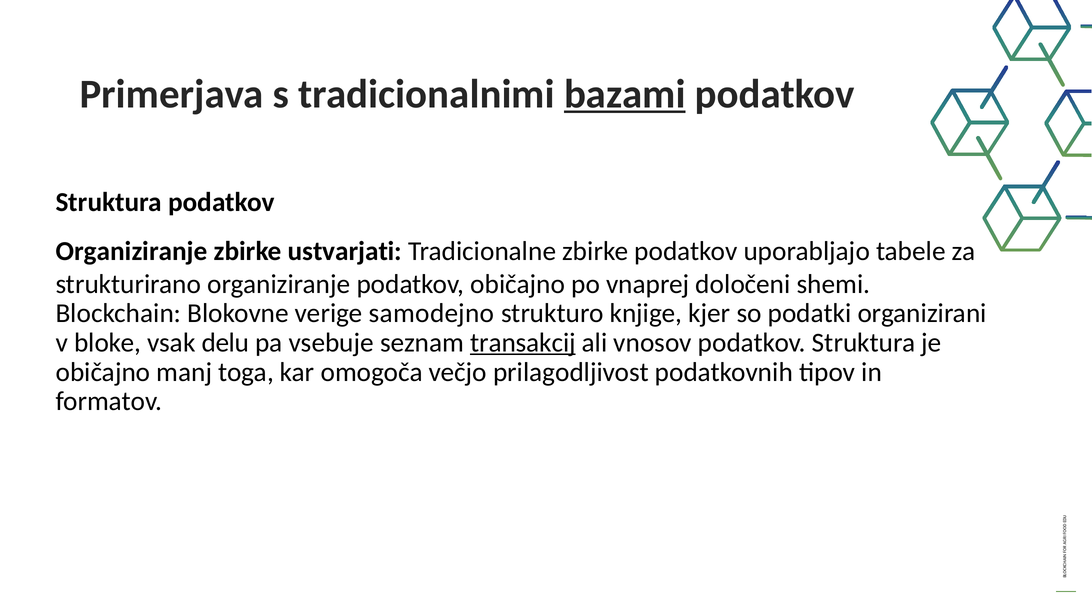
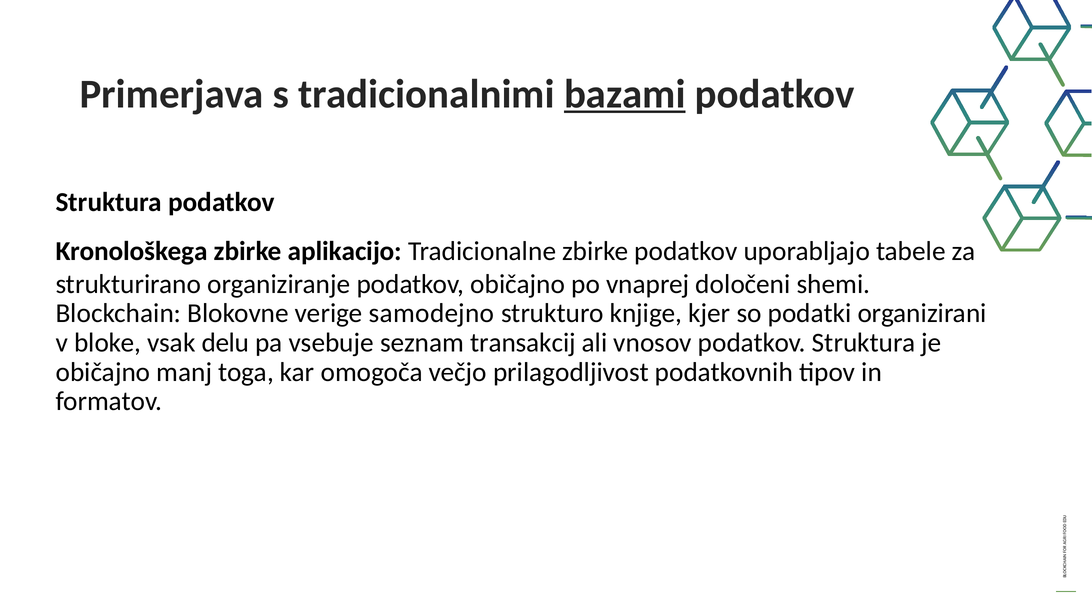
Organiziranje at (132, 251): Organiziranje -> Kronološkega
ustvarjati: ustvarjati -> aplikacijo
transakcij underline: present -> none
